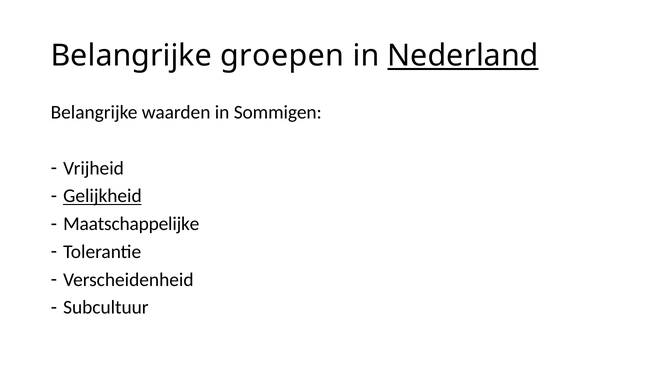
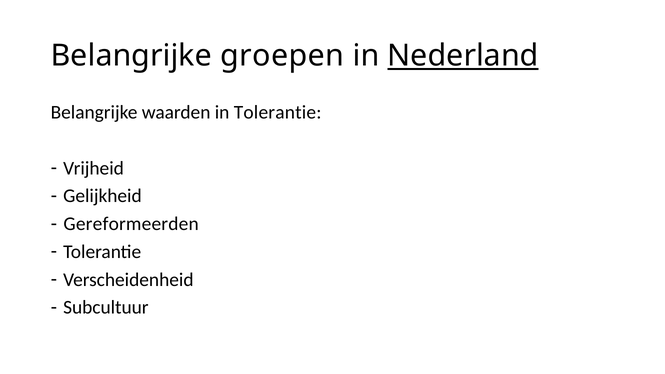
in Sommigen: Sommigen -> Tolerantie
Gelijkheid underline: present -> none
Maatschappelijke: Maatschappelijke -> Gereformeerden
